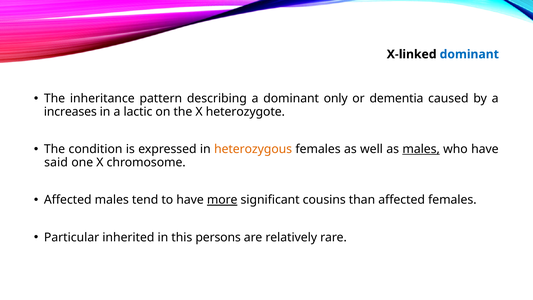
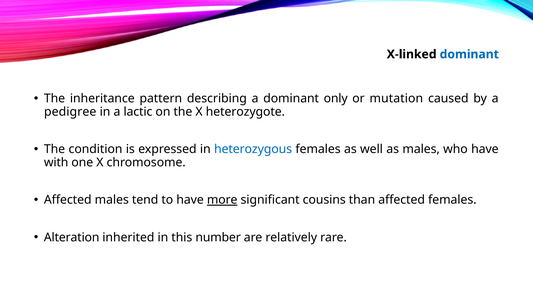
dementia: dementia -> mutation
increases: increases -> pedigree
heterozygous colour: orange -> blue
males at (421, 149) underline: present -> none
said: said -> with
Particular: Particular -> Alteration
persons: persons -> number
